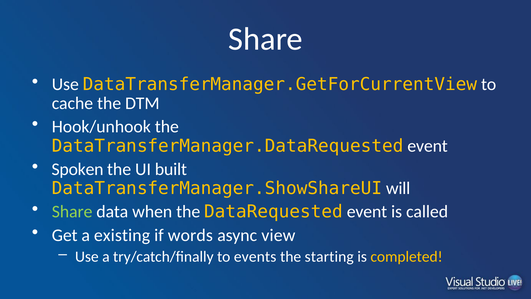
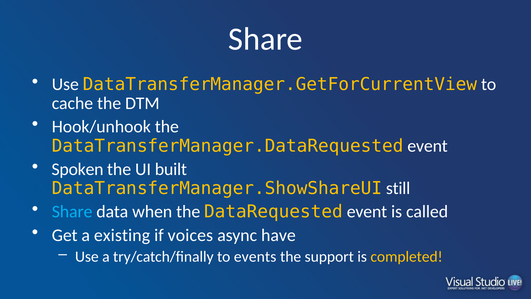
will: will -> still
Share at (72, 212) colour: light green -> light blue
words: words -> voices
view: view -> have
starting: starting -> support
